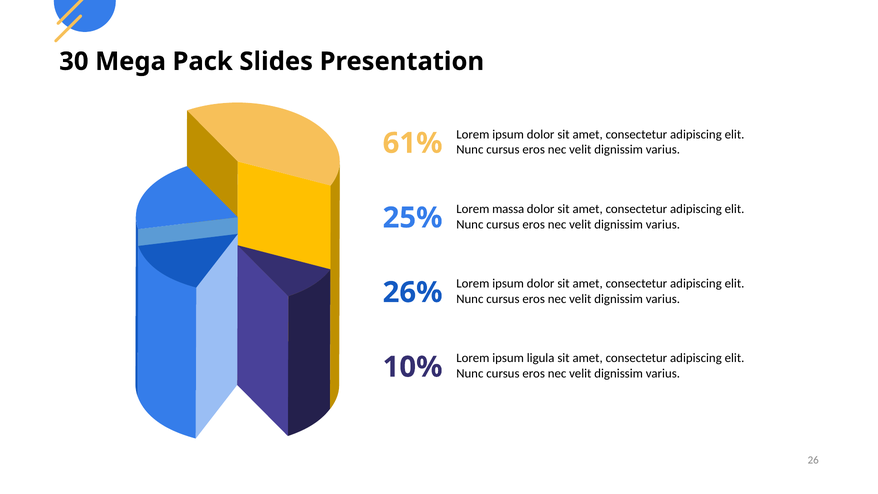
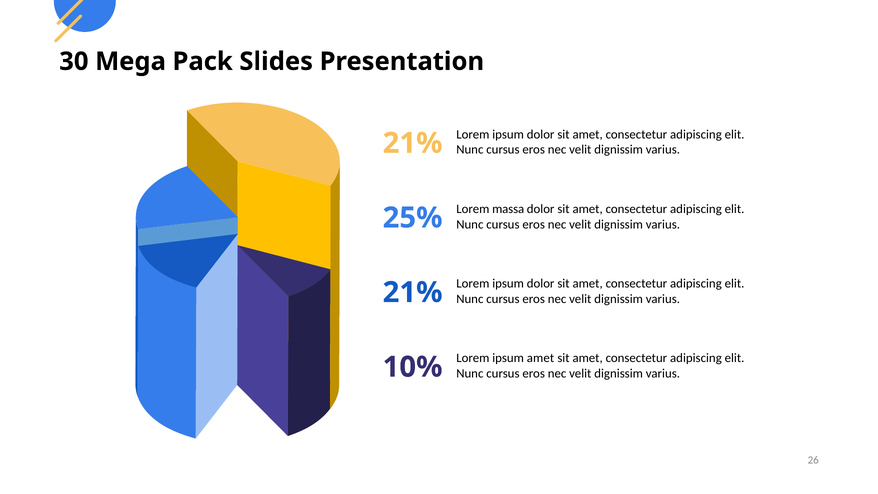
61% at (413, 143): 61% -> 21%
26% at (413, 292): 26% -> 21%
ipsum ligula: ligula -> amet
